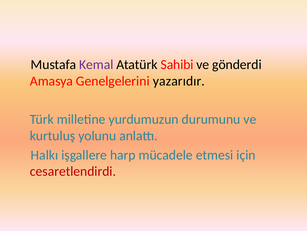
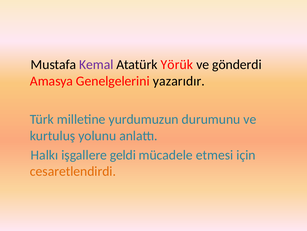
Sahibi: Sahibi -> Yörük
harp: harp -> geldi
cesaretlendirdi colour: red -> orange
